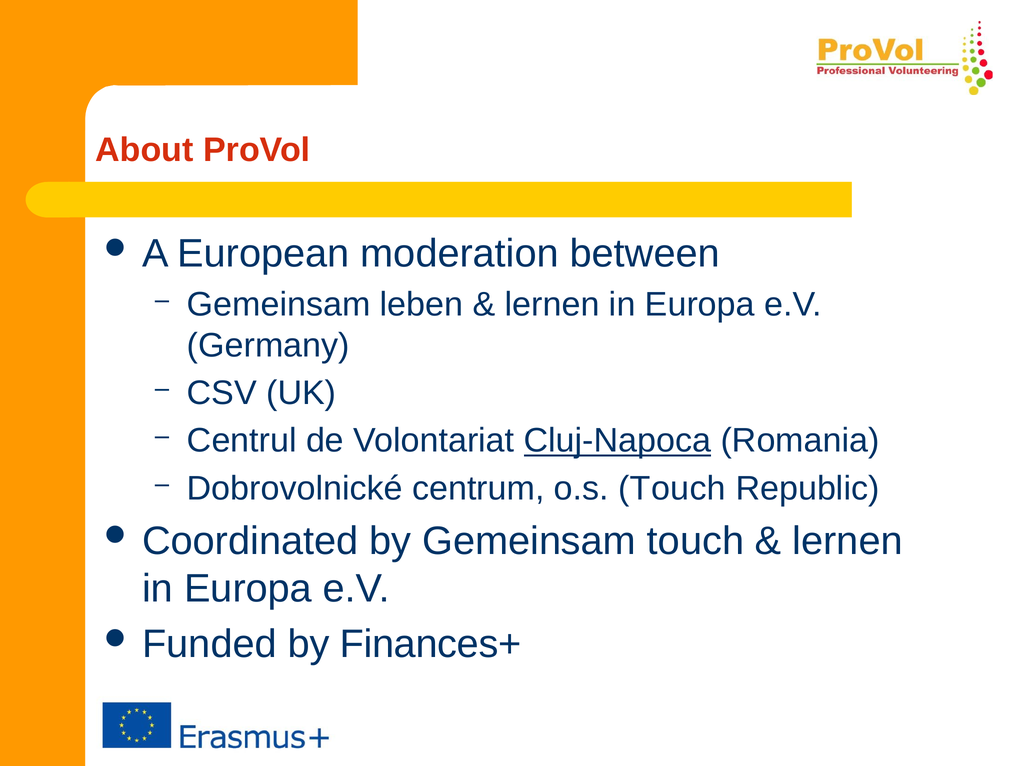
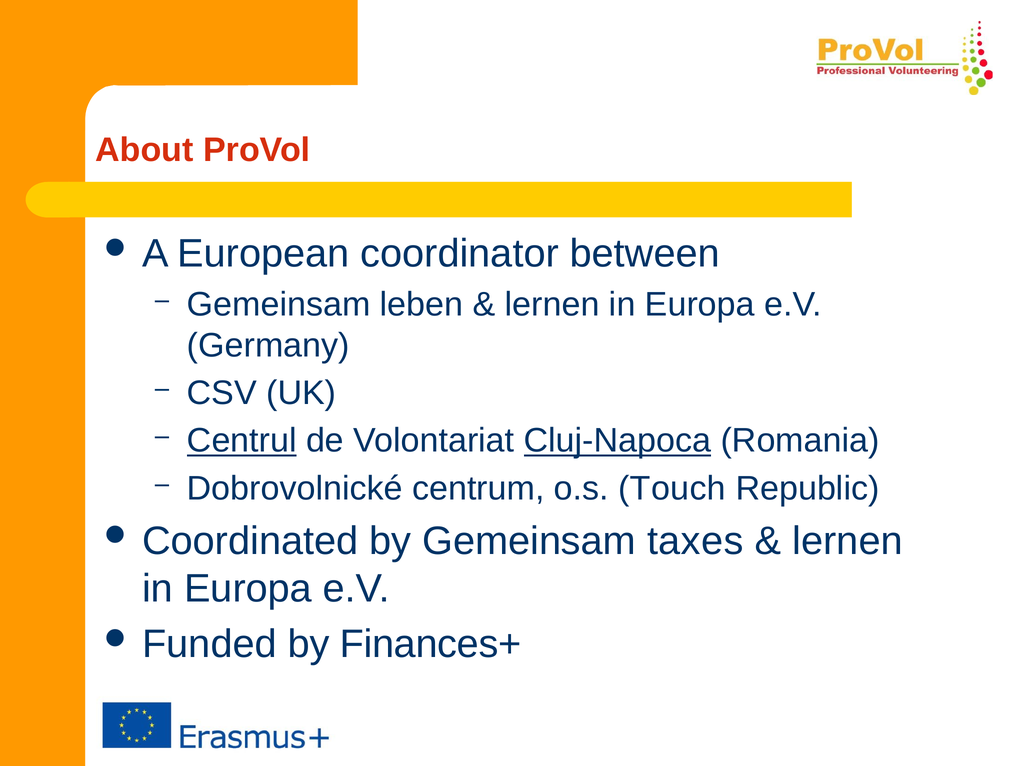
moderation: moderation -> coordinator
Centrul underline: none -> present
Gemeinsam touch: touch -> taxes
